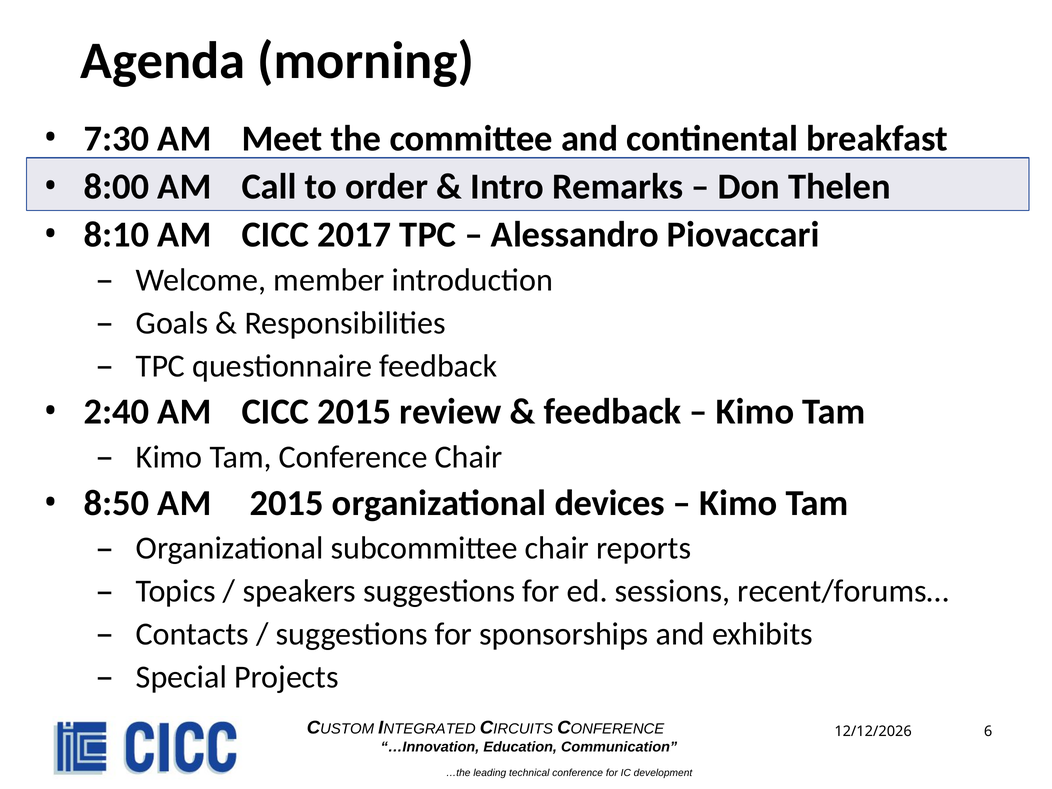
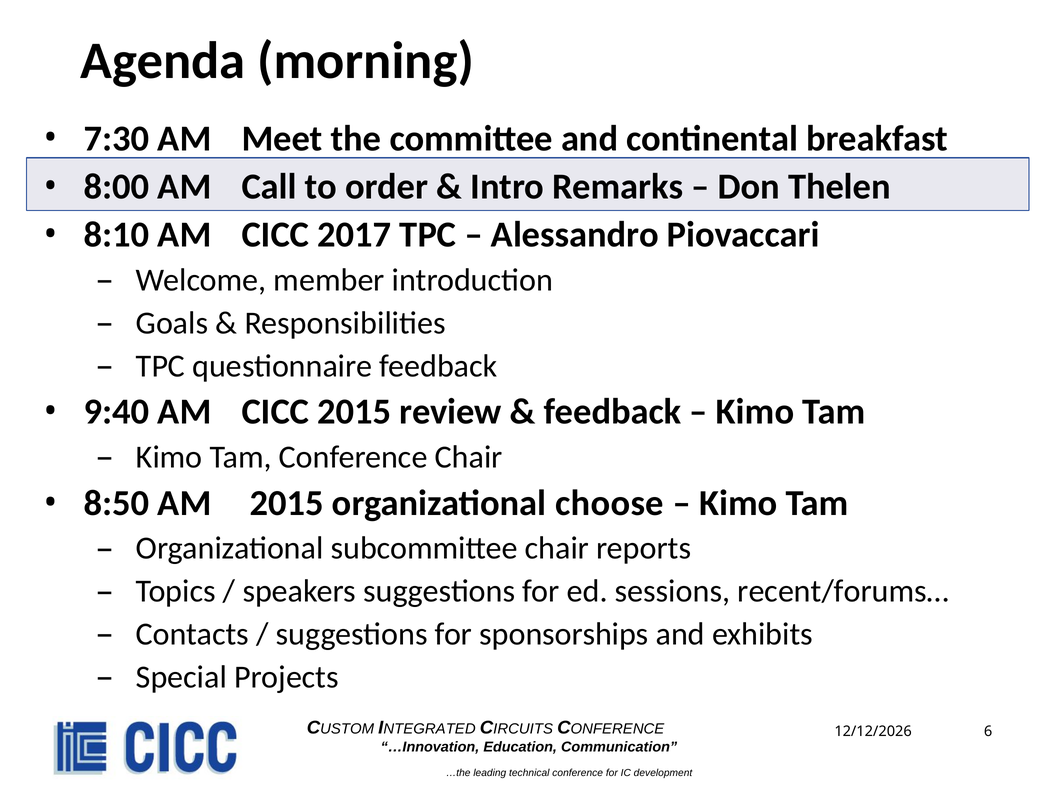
2:40: 2:40 -> 9:40
devices: devices -> choose
